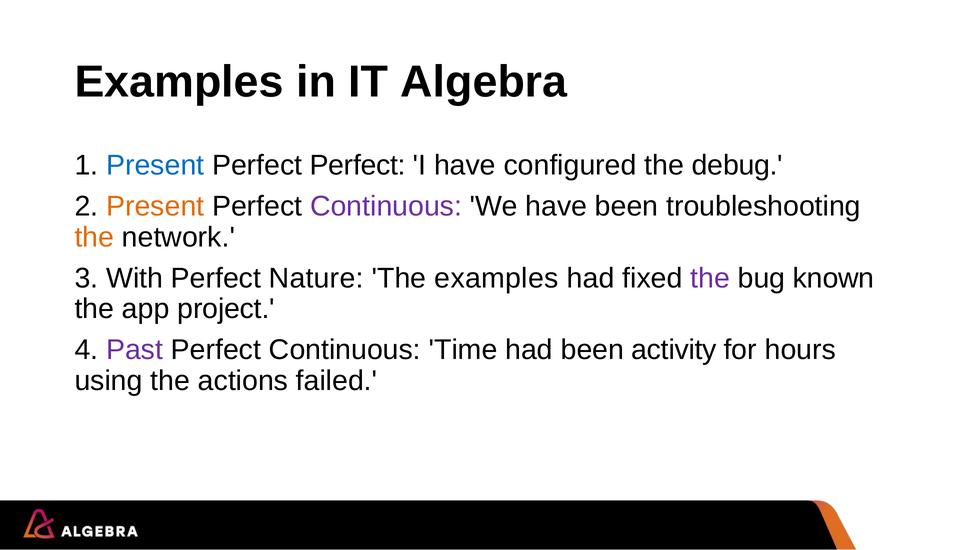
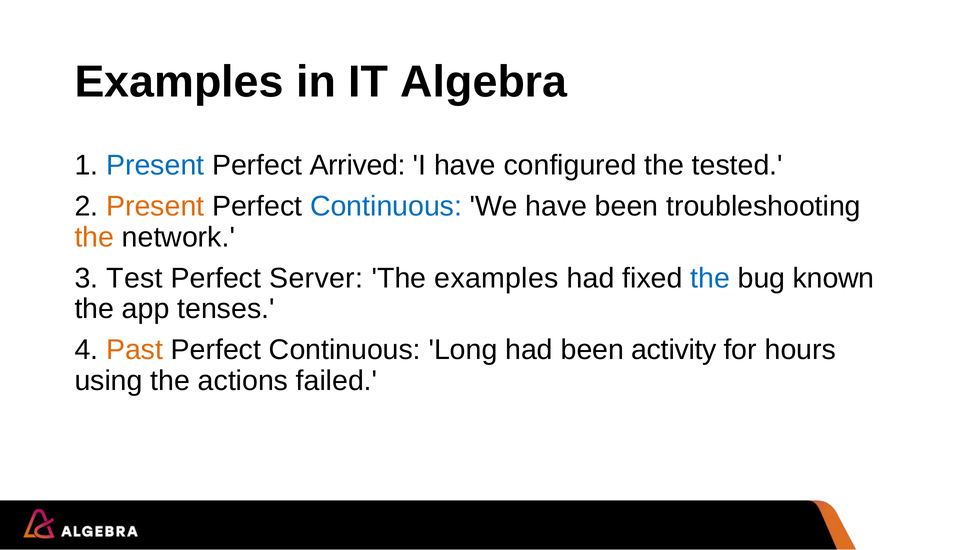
Perfect Perfect: Perfect -> Arrived
debug: debug -> tested
Continuous at (386, 206) colour: purple -> blue
With: With -> Test
Nature: Nature -> Server
the at (710, 278) colour: purple -> blue
project: project -> tenses
Past colour: purple -> orange
Time: Time -> Long
